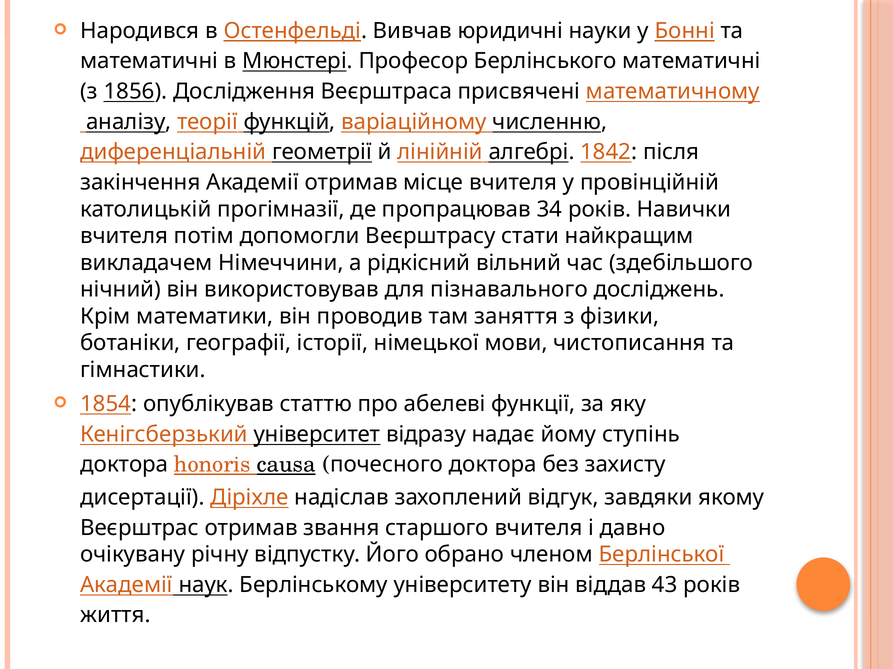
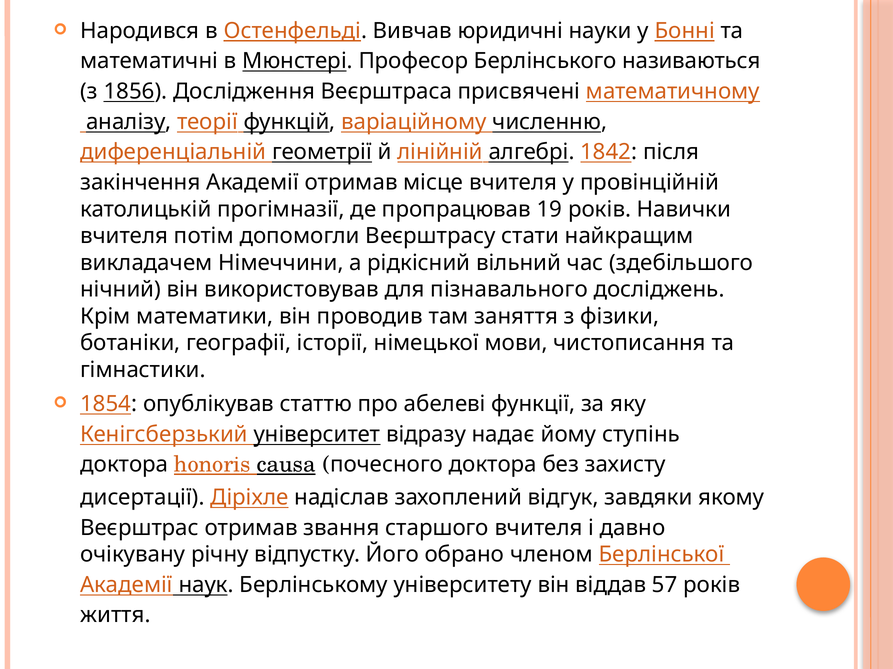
Берлінського математичні: математичні -> називаються
34: 34 -> 19
43: 43 -> 57
